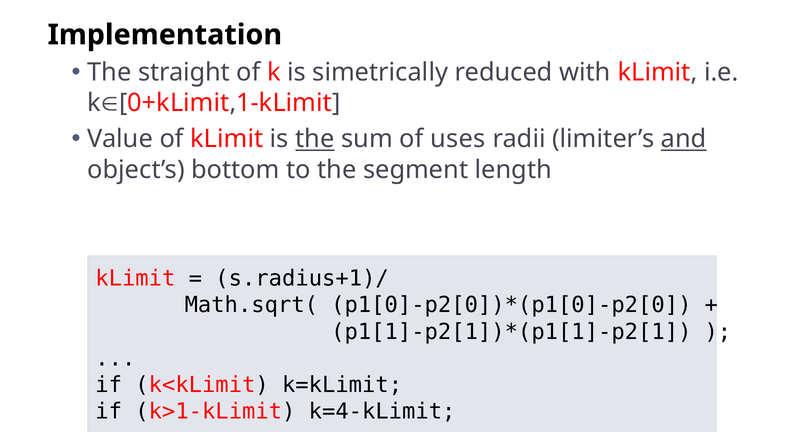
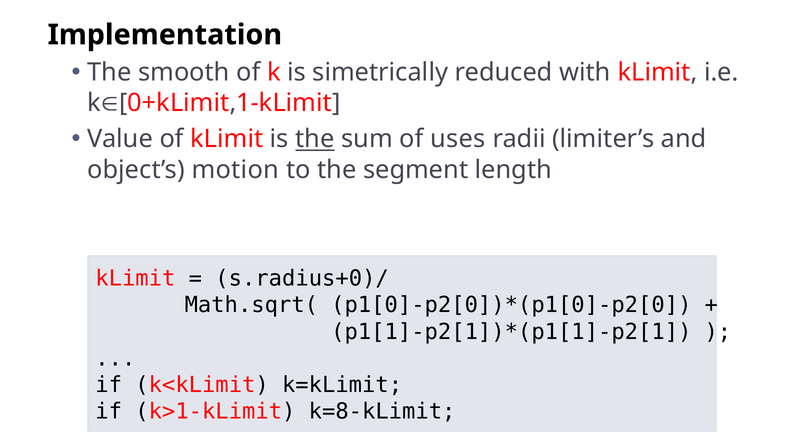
straight: straight -> smooth
and underline: present -> none
bottom: bottom -> motion
s.radius+1)/: s.radius+1)/ -> s.radius+0)/
k=4-kLimit: k=4-kLimit -> k=8-kLimit
